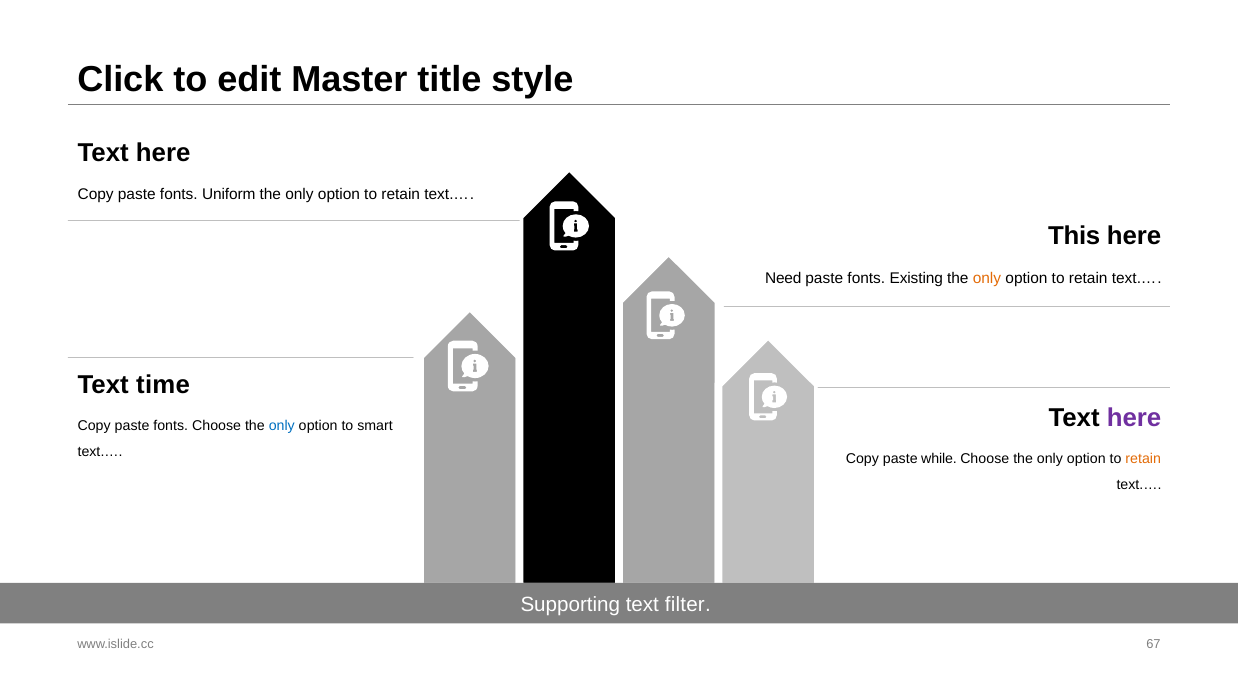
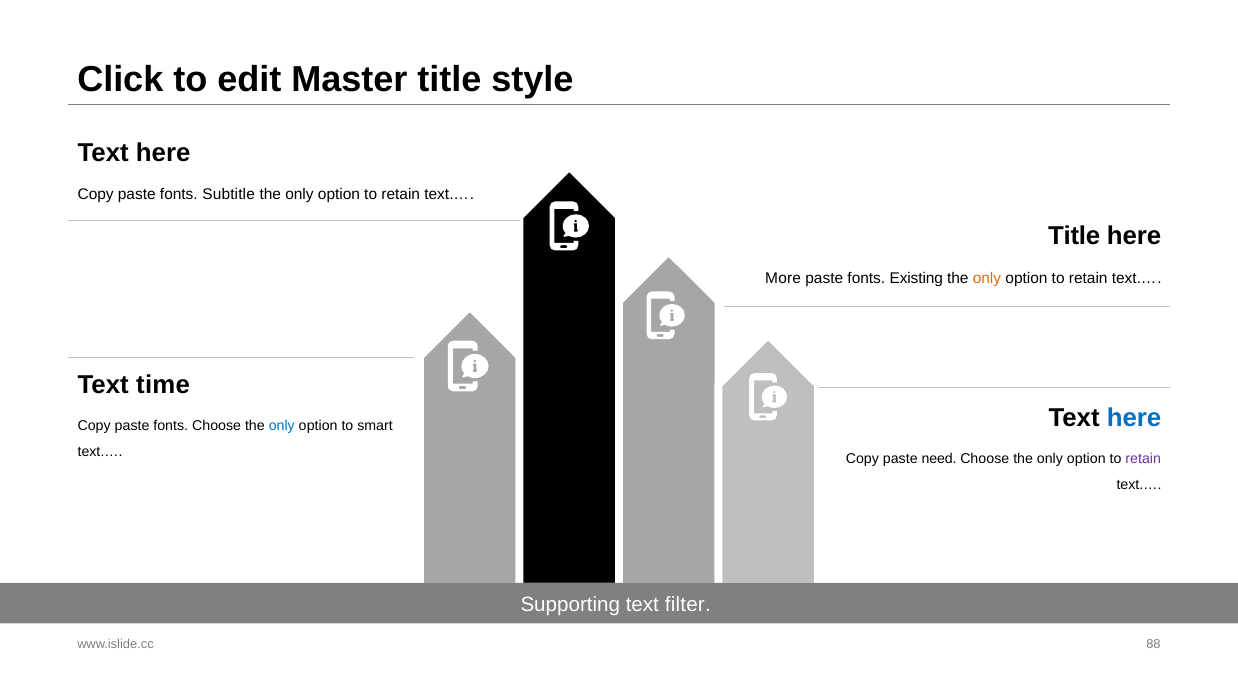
Uniform: Uniform -> Subtitle
This at (1074, 236): This -> Title
Need: Need -> More
here at (1134, 419) colour: purple -> blue
while: while -> need
retain at (1143, 459) colour: orange -> purple
67: 67 -> 88
